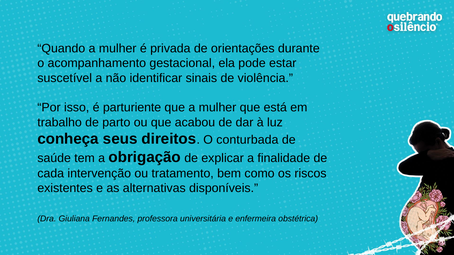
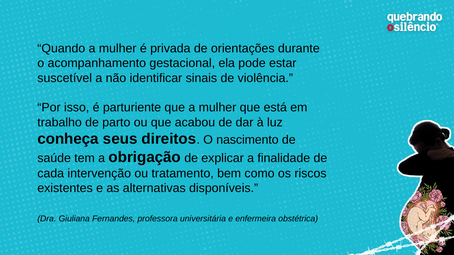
conturbada: conturbada -> nascimento
